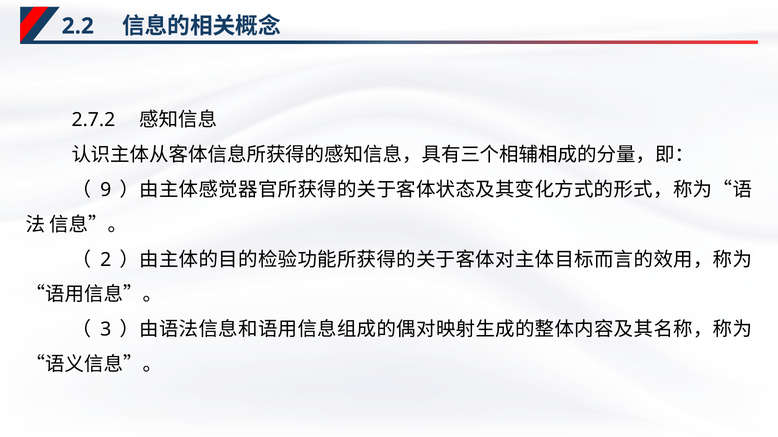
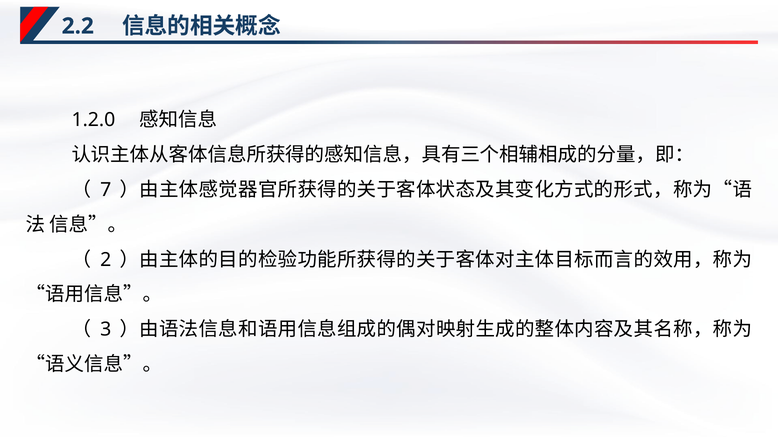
2.7.2: 2.7.2 -> 1.2.0
9: 9 -> 7
